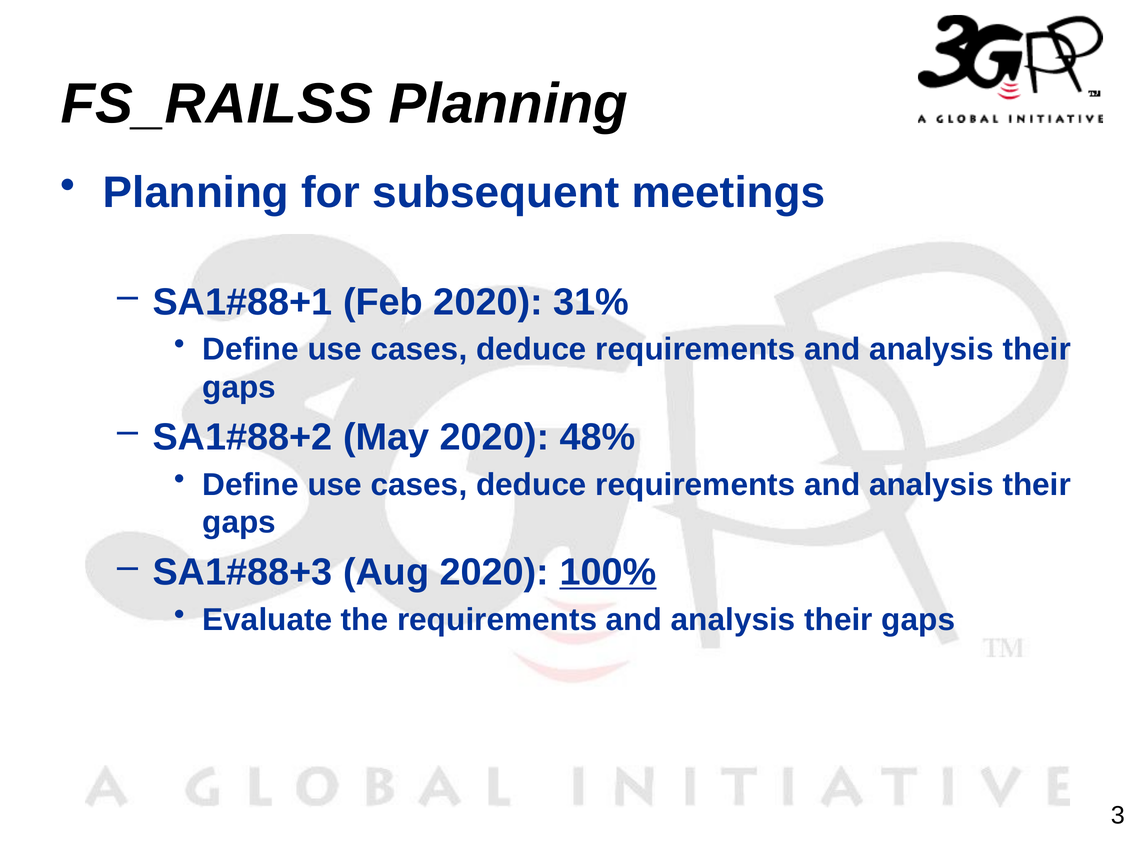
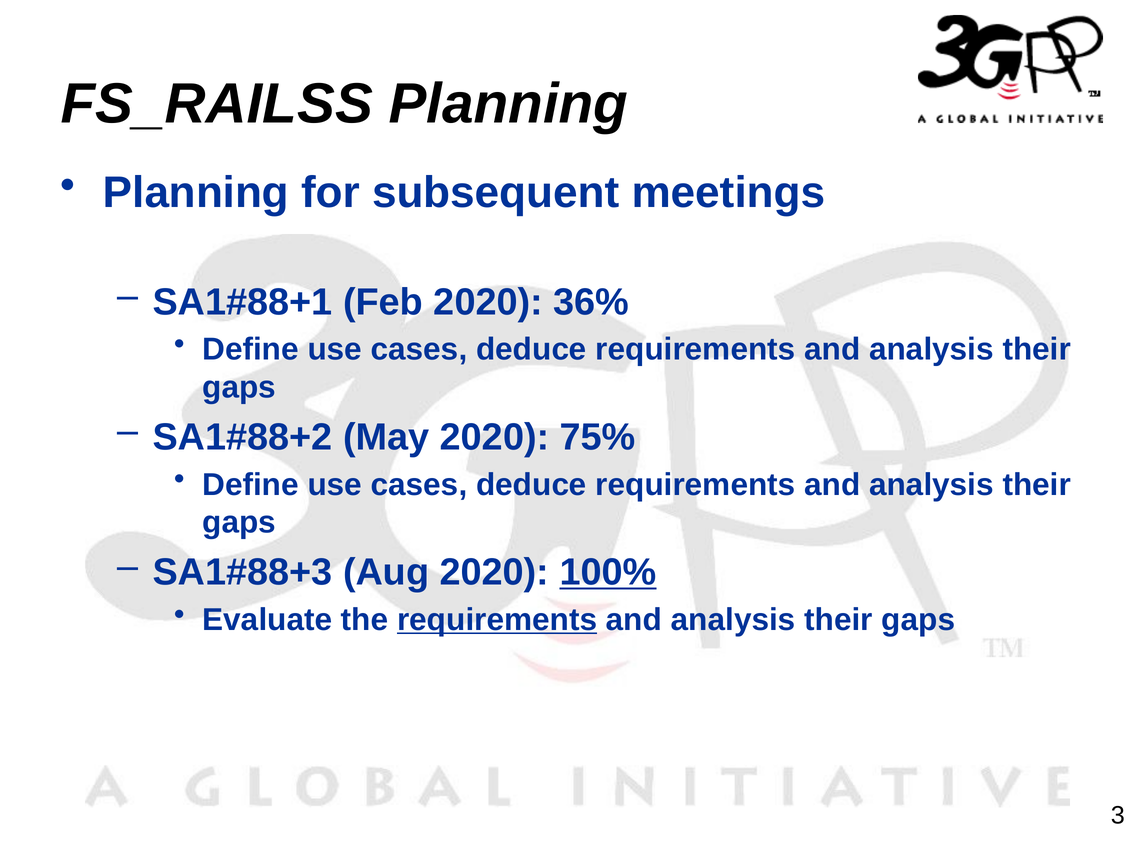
31%: 31% -> 36%
48%: 48% -> 75%
requirements at (497, 620) underline: none -> present
